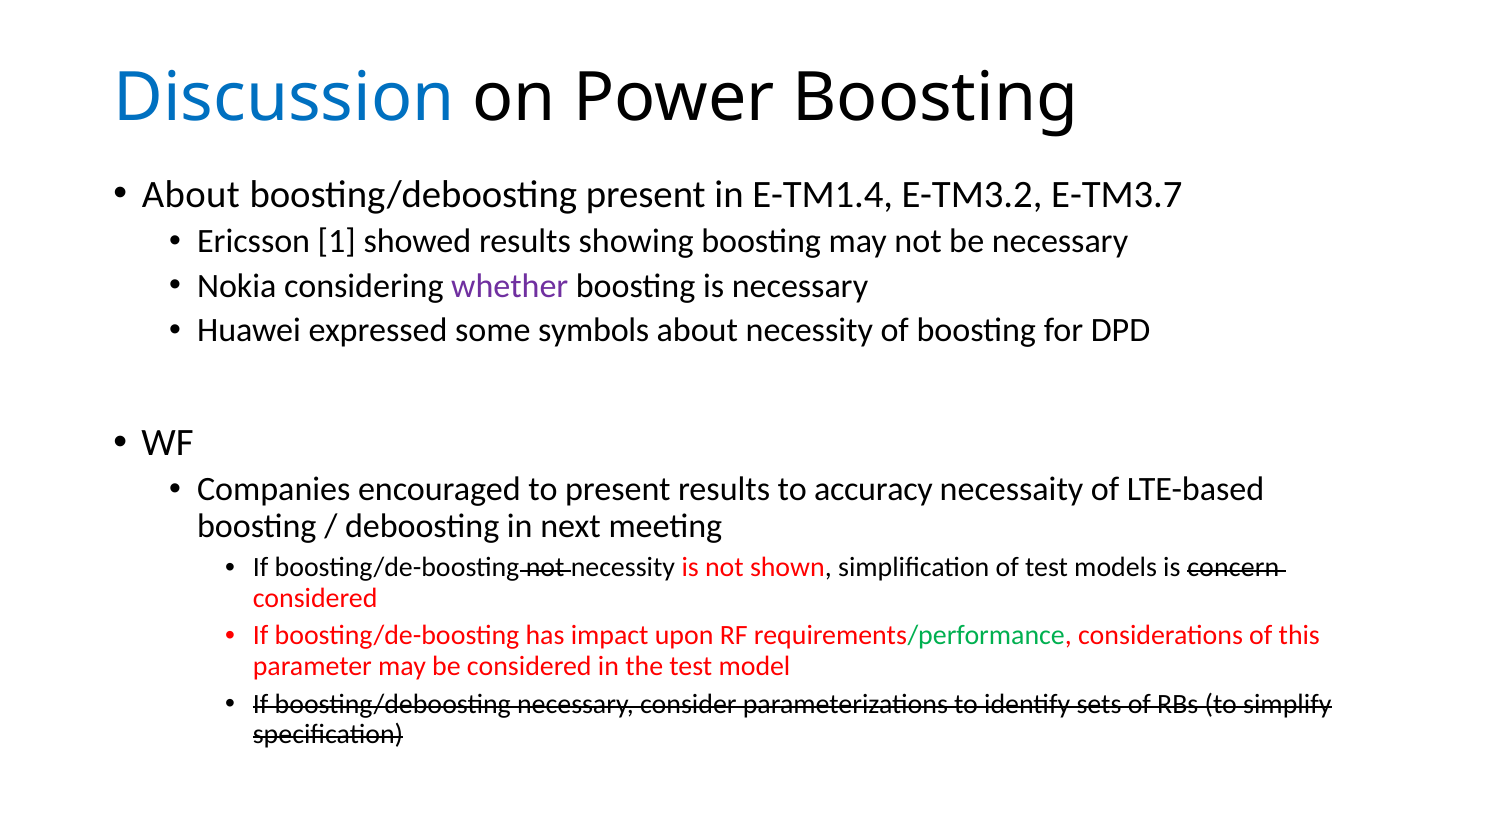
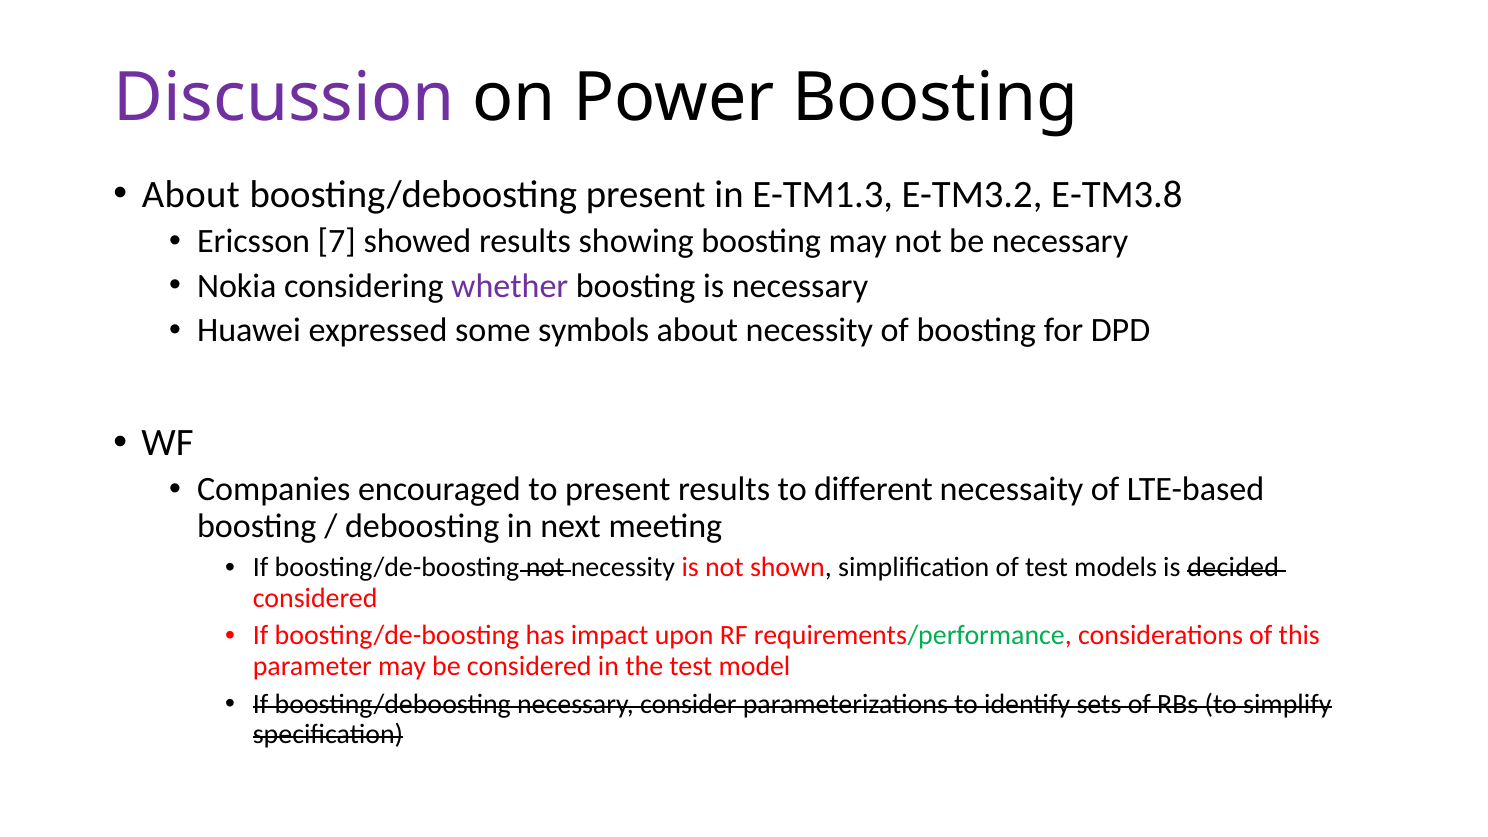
Discussion colour: blue -> purple
E-TM1.4: E-TM1.4 -> E-TM1.3
E-TM3.7: E-TM3.7 -> E-TM3.8
1: 1 -> 7
accuracy: accuracy -> different
concern: concern -> decided
